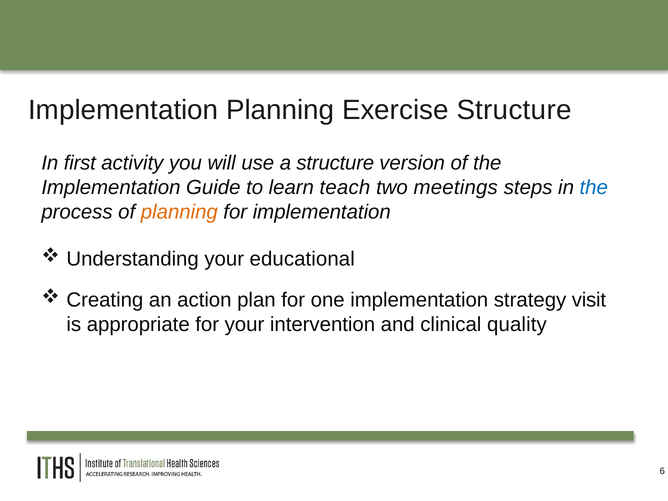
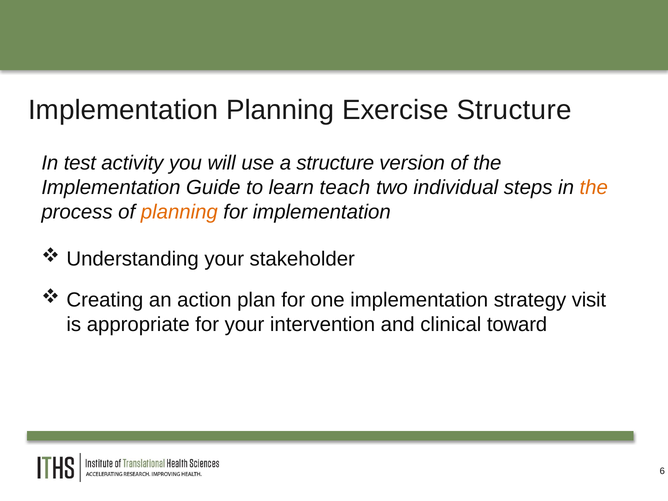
first: first -> test
meetings: meetings -> individual
the at (594, 188) colour: blue -> orange
educational: educational -> stakeholder
quality: quality -> toward
